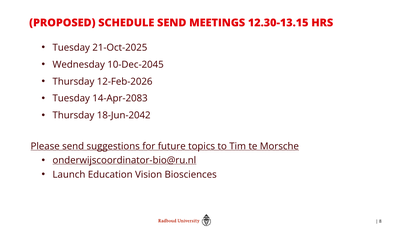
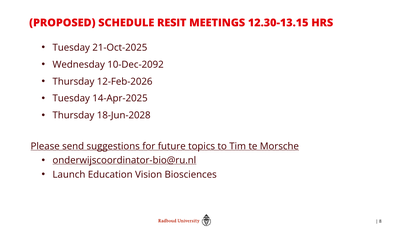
SCHEDULE SEND: SEND -> RESIT
10-Dec-2045: 10-Dec-2045 -> 10-Dec-2092
14-Apr-2083: 14-Apr-2083 -> 14-Apr-2025
18-Jun-2042: 18-Jun-2042 -> 18-Jun-2028
